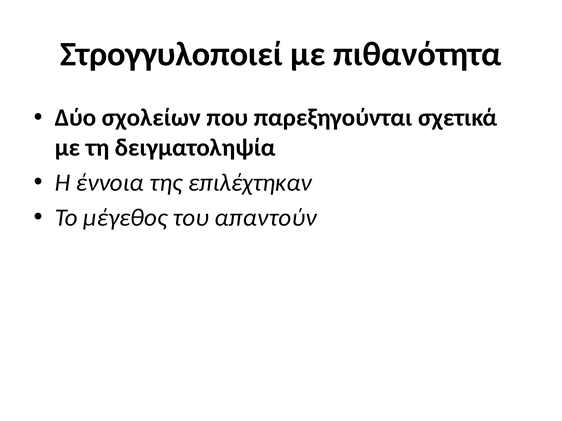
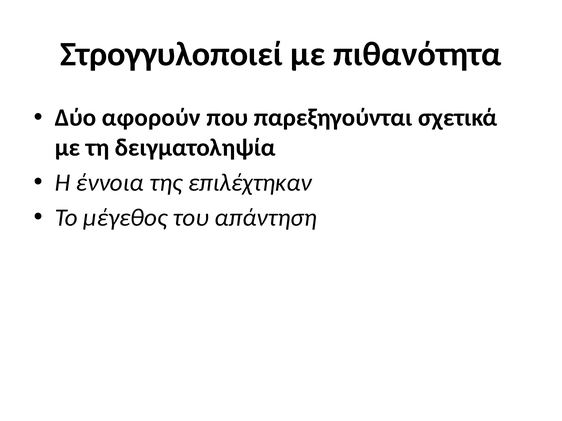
σχολείων: σχολείων -> αφορούν
απαντούν: απαντούν -> απάντηση
